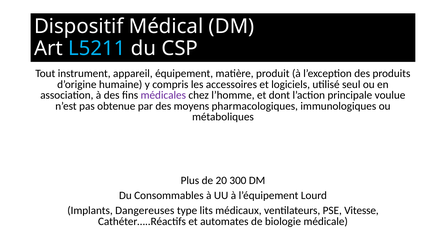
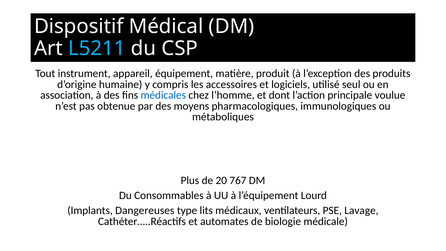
médicales colour: purple -> blue
300: 300 -> 767
Vitesse: Vitesse -> Lavage
